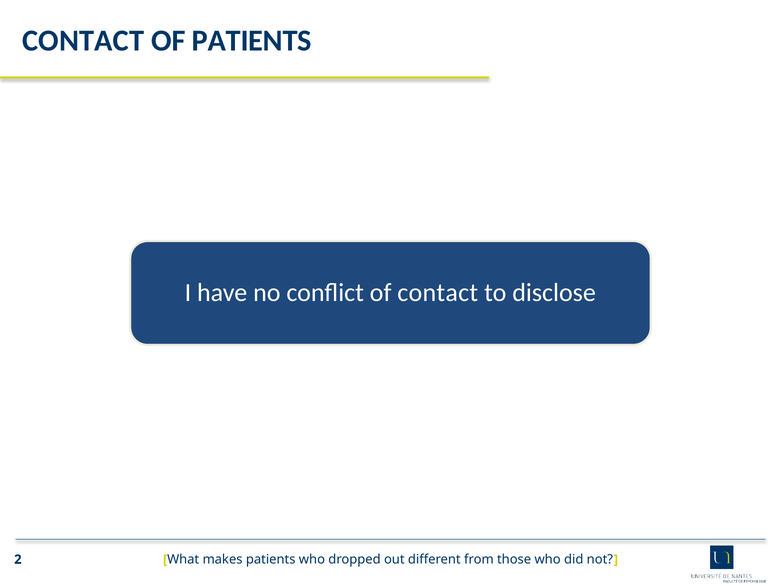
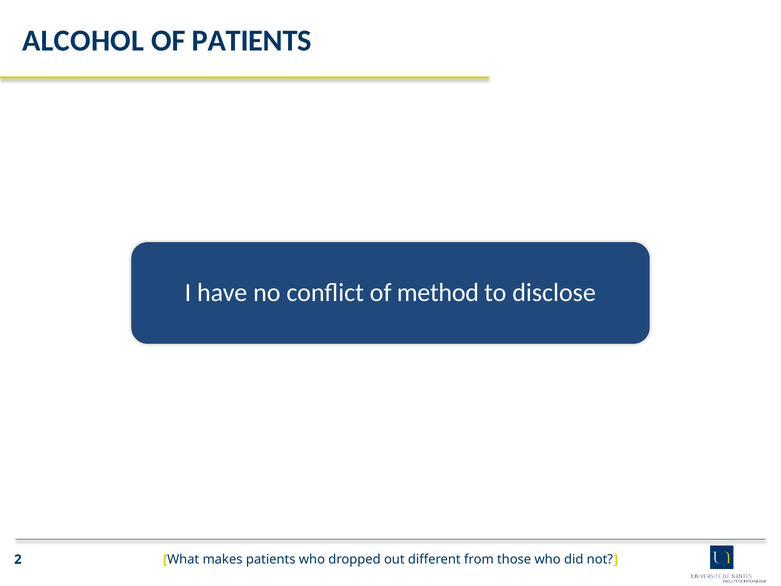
CONTACT at (83, 41): CONTACT -> ALCOHOL
of contact: contact -> method
